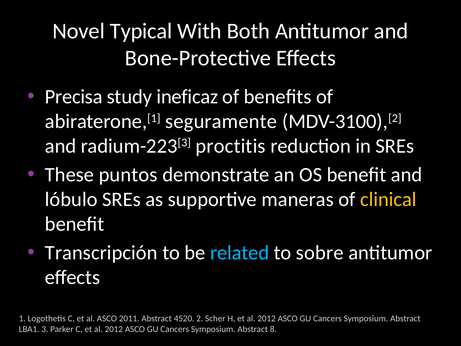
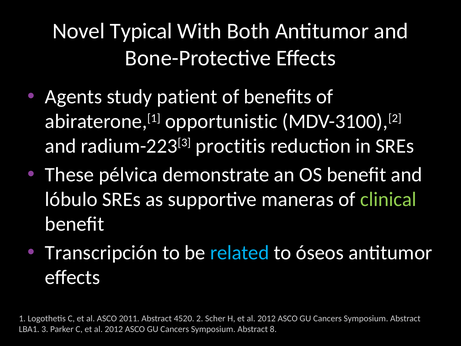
Precisa: Precisa -> Agents
ineficaz: ineficaz -> patient
seguramente: seguramente -> opportunistic
puntos: puntos -> pélvica
clinical colour: yellow -> light green
sobre: sobre -> óseos
